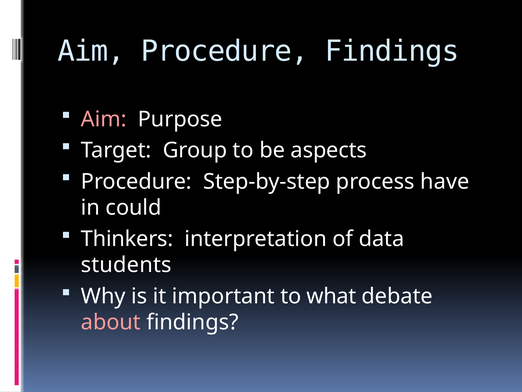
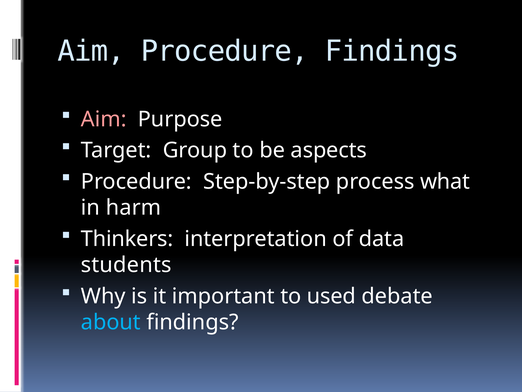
have: have -> what
could: could -> harm
what: what -> used
about colour: pink -> light blue
